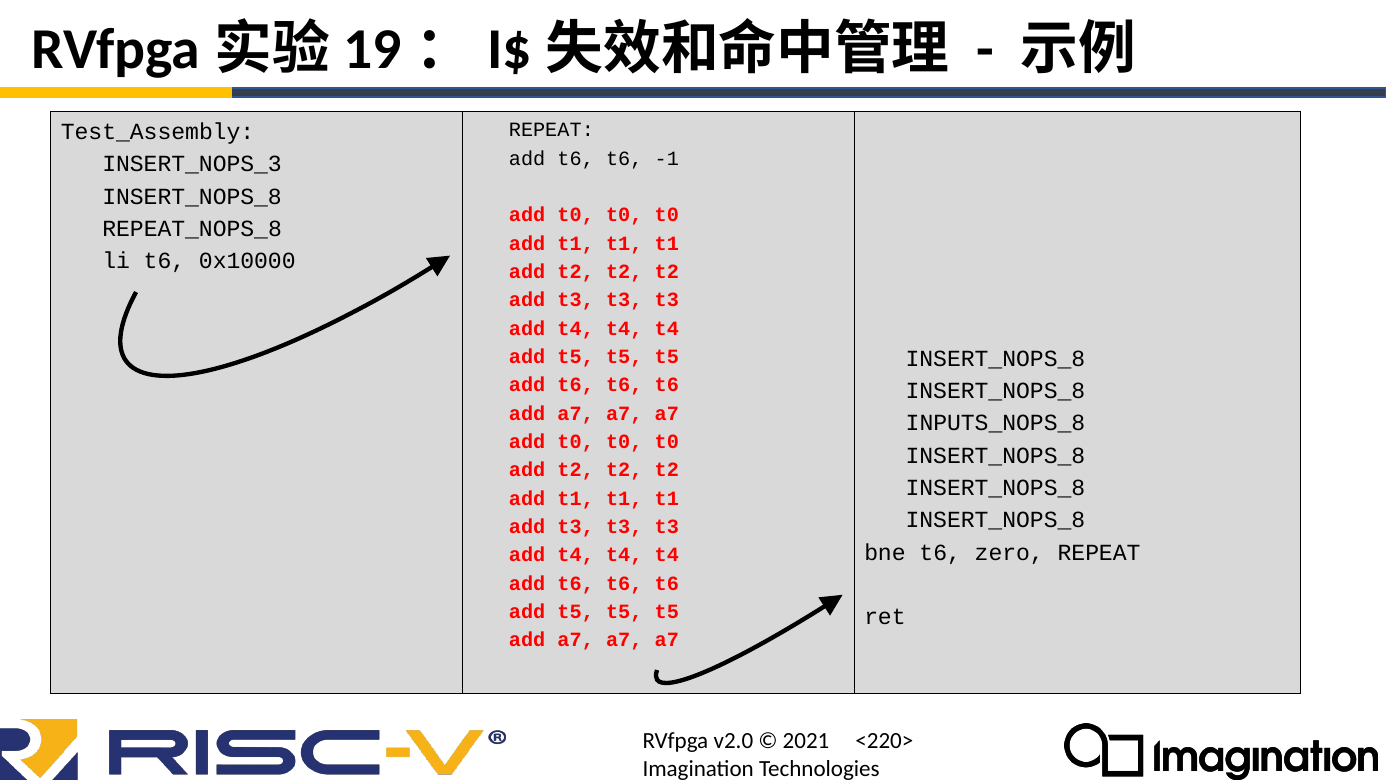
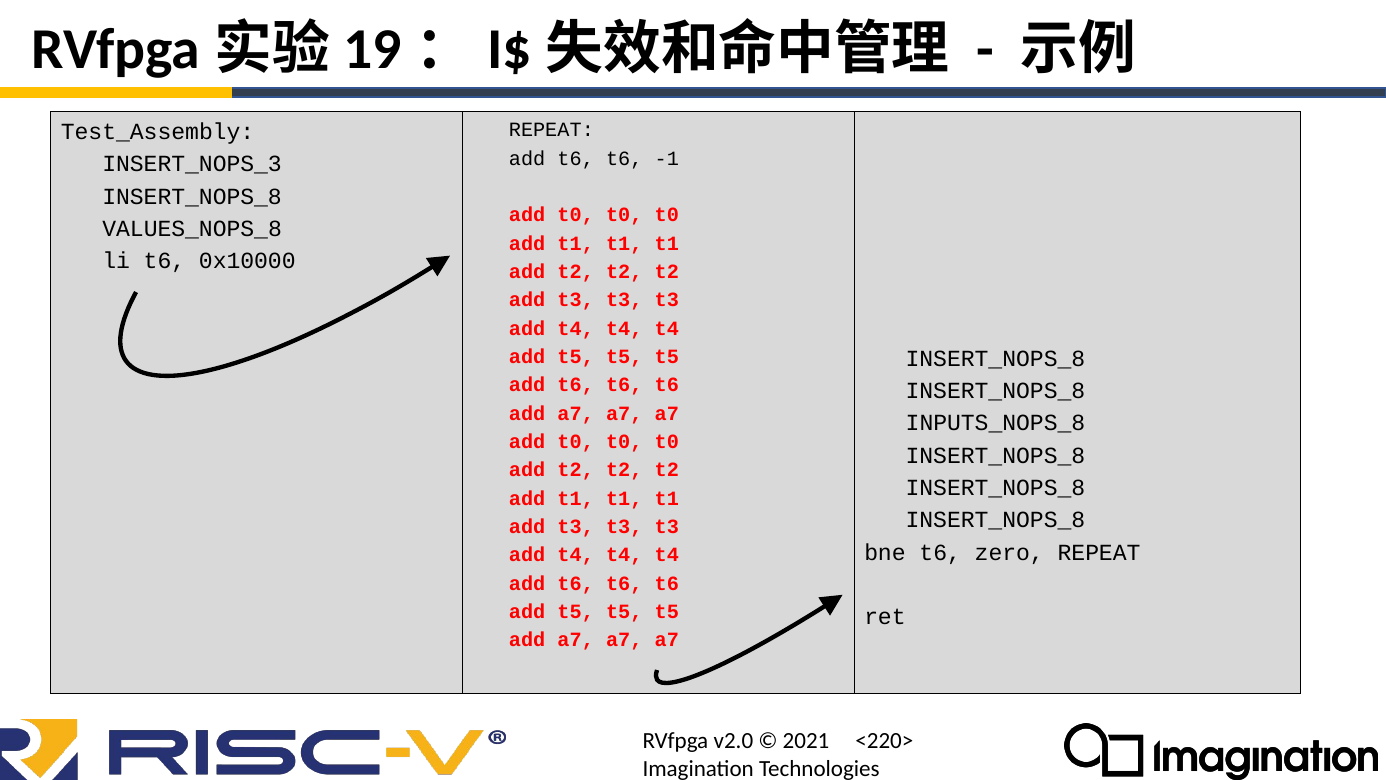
REPEAT_NOPS_8: REPEAT_NOPS_8 -> VALUES_NOPS_8
